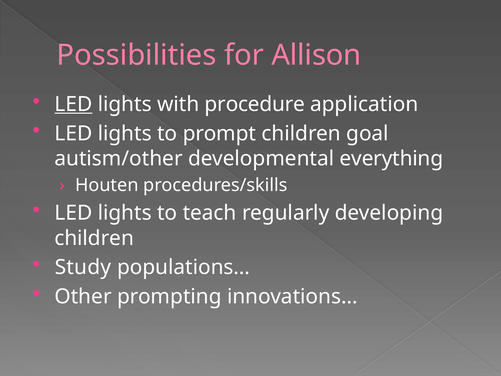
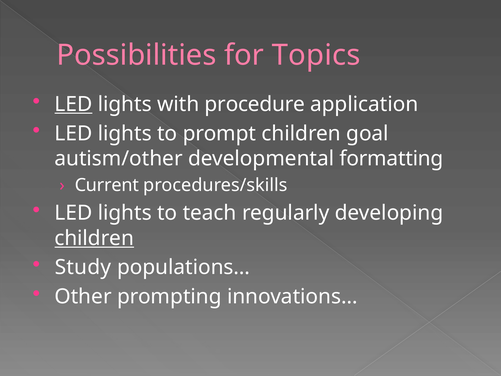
Allison: Allison -> Topics
everything: everything -> formatting
Houten: Houten -> Current
children at (94, 238) underline: none -> present
